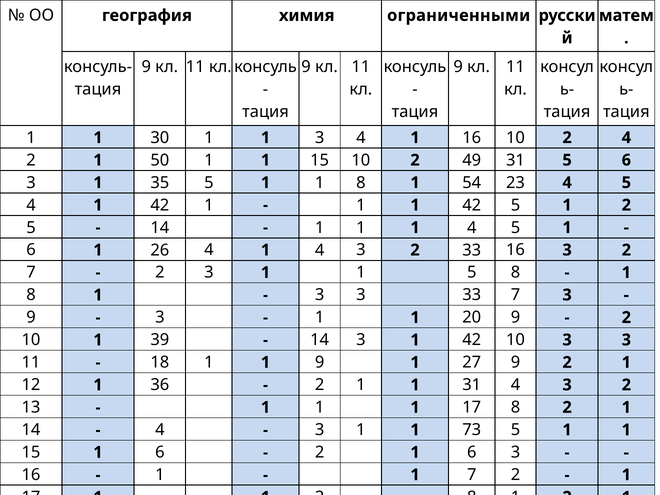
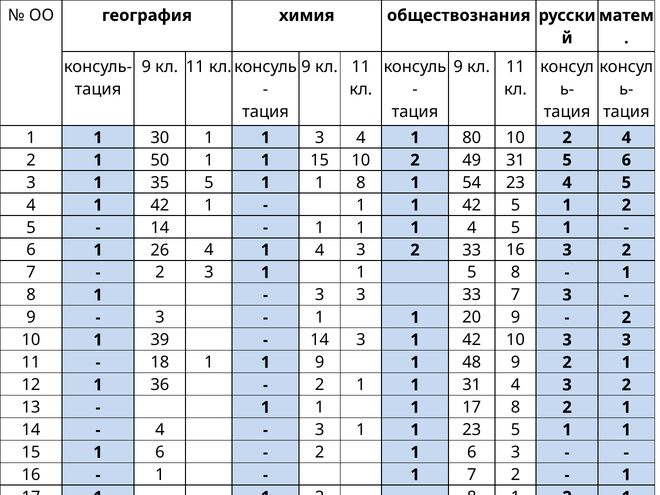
ограниченными: ограниченными -> обществознания
16 at (472, 138): 16 -> 80
27: 27 -> 48
73 at (472, 430): 73 -> 23
